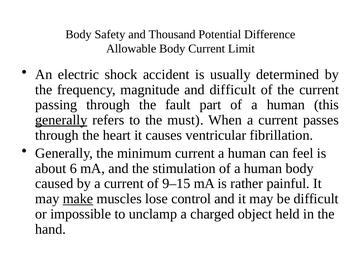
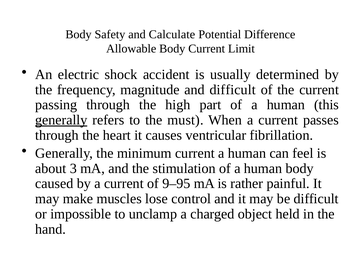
Thousand: Thousand -> Calculate
fault: fault -> high
6: 6 -> 3
9–15: 9–15 -> 9–95
make underline: present -> none
